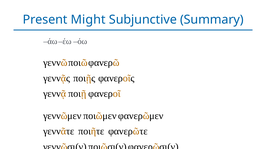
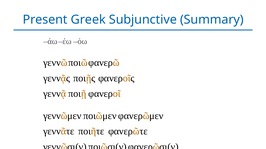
Might: Might -> Greek
